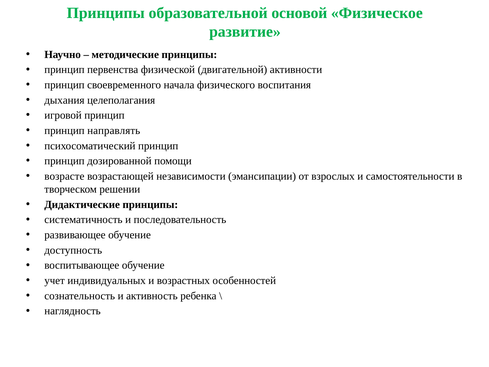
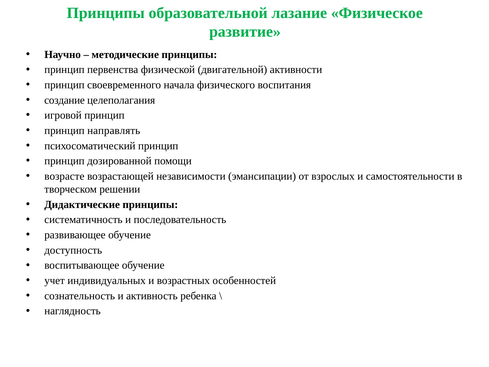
основой: основой -> лазание
дыхания: дыхания -> создание
